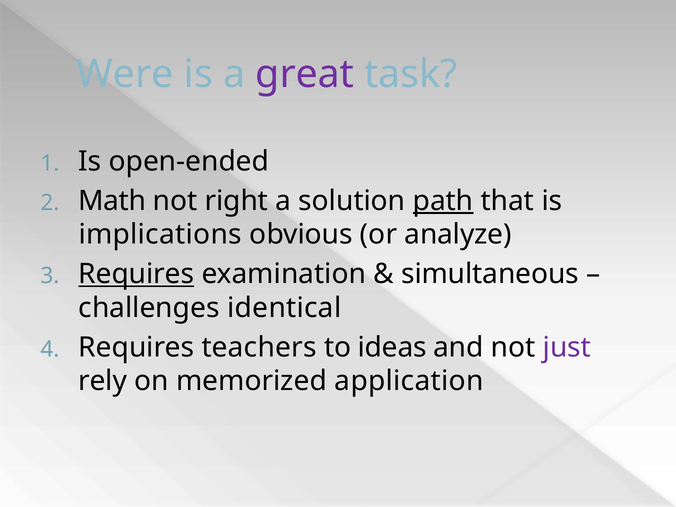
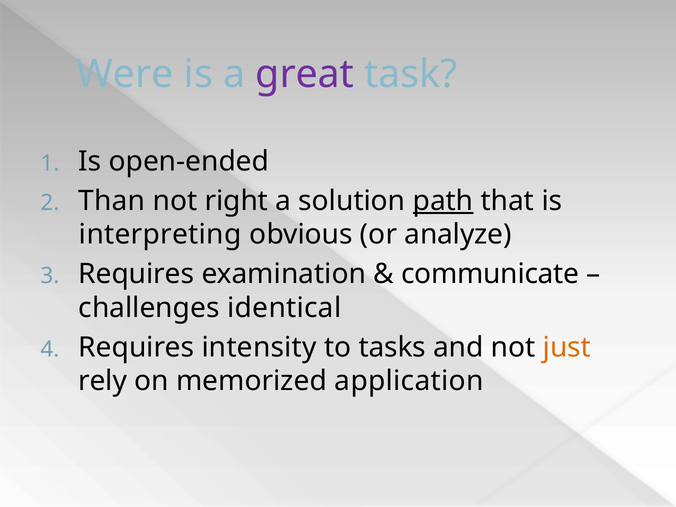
Math: Math -> Than
implications: implications -> interpreting
Requires at (136, 274) underline: present -> none
simultaneous: simultaneous -> communicate
teachers: teachers -> intensity
ideas: ideas -> tasks
just colour: purple -> orange
